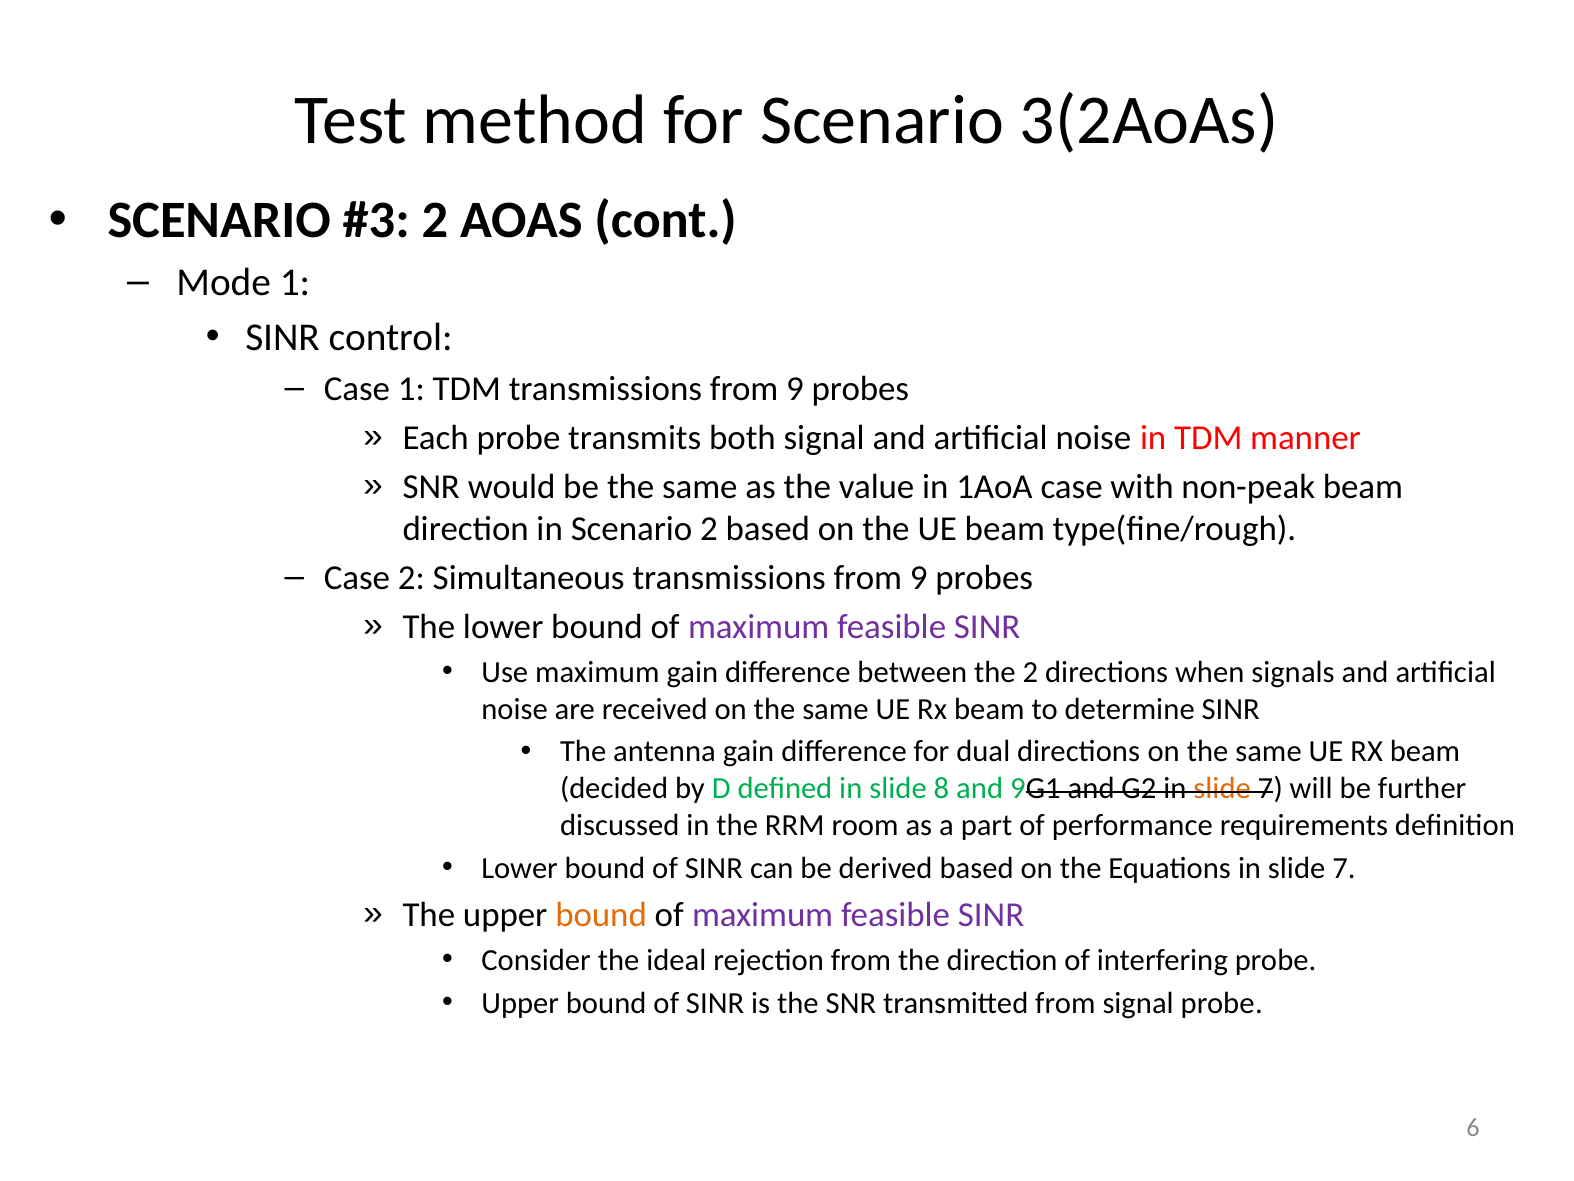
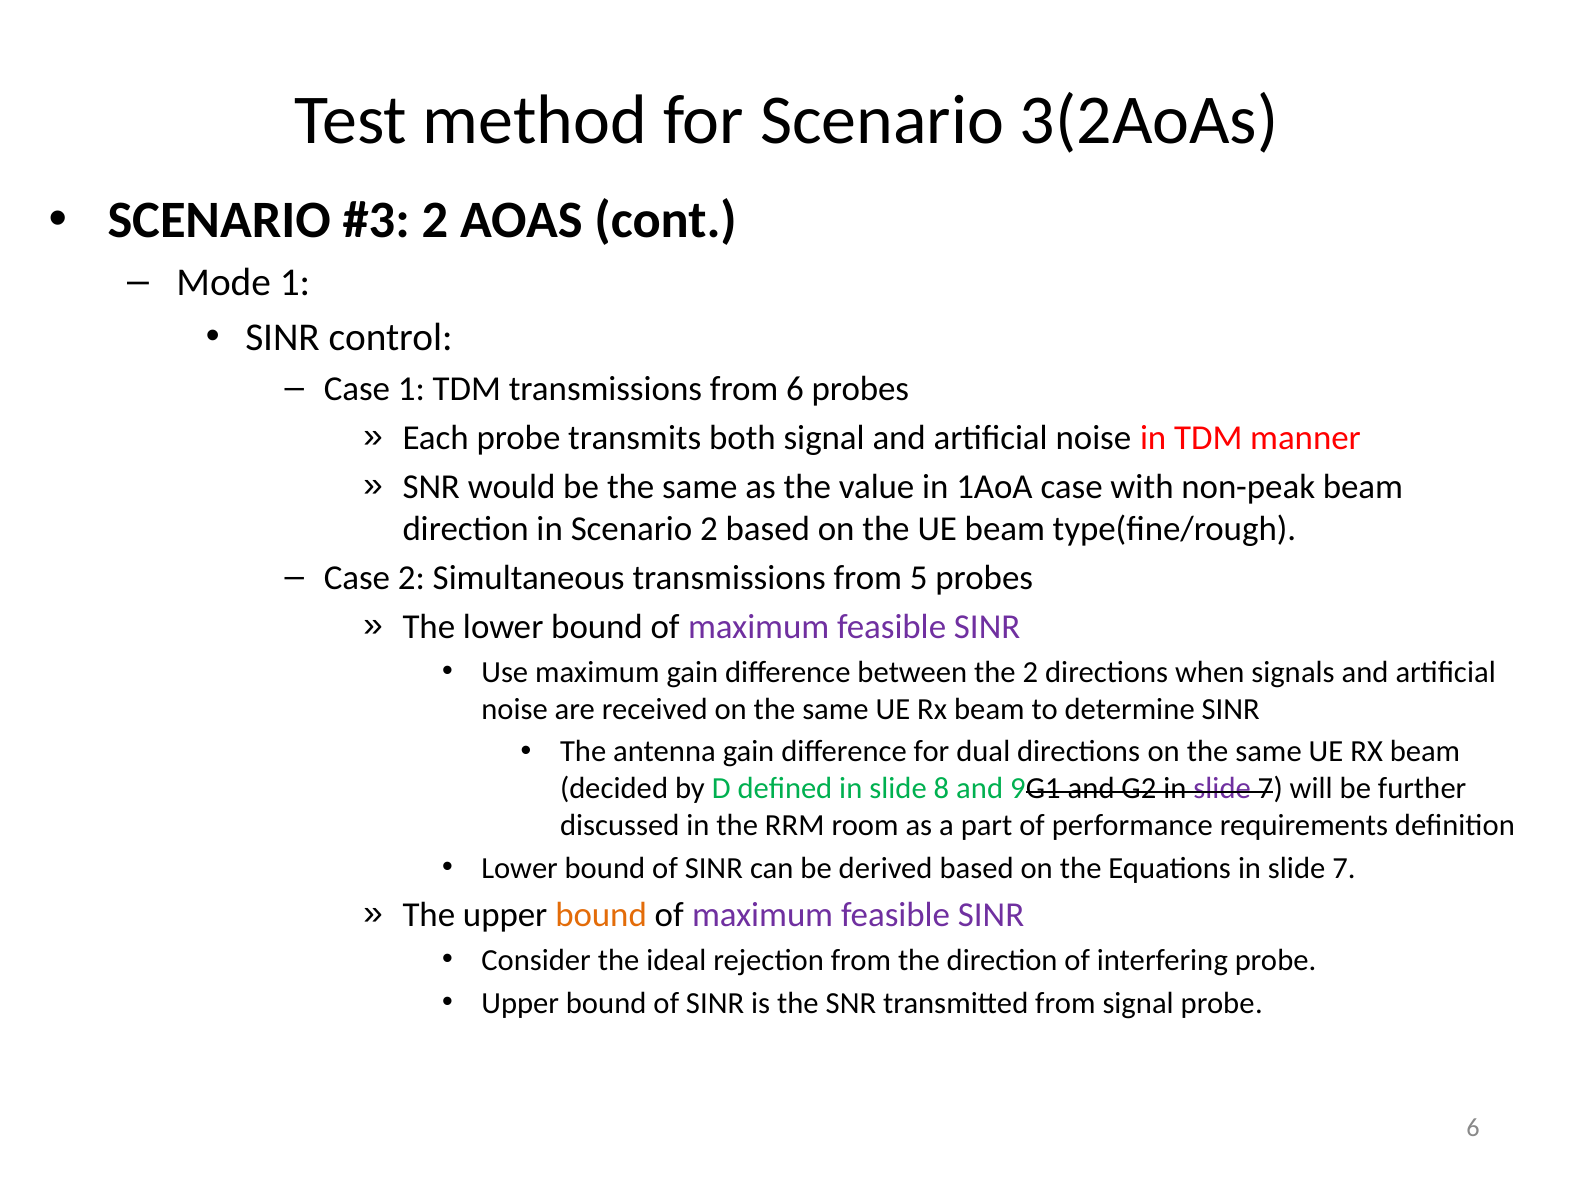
TDM transmissions from 9: 9 -> 6
Simultaneous transmissions from 9: 9 -> 5
slide at (1222, 788) colour: orange -> purple
